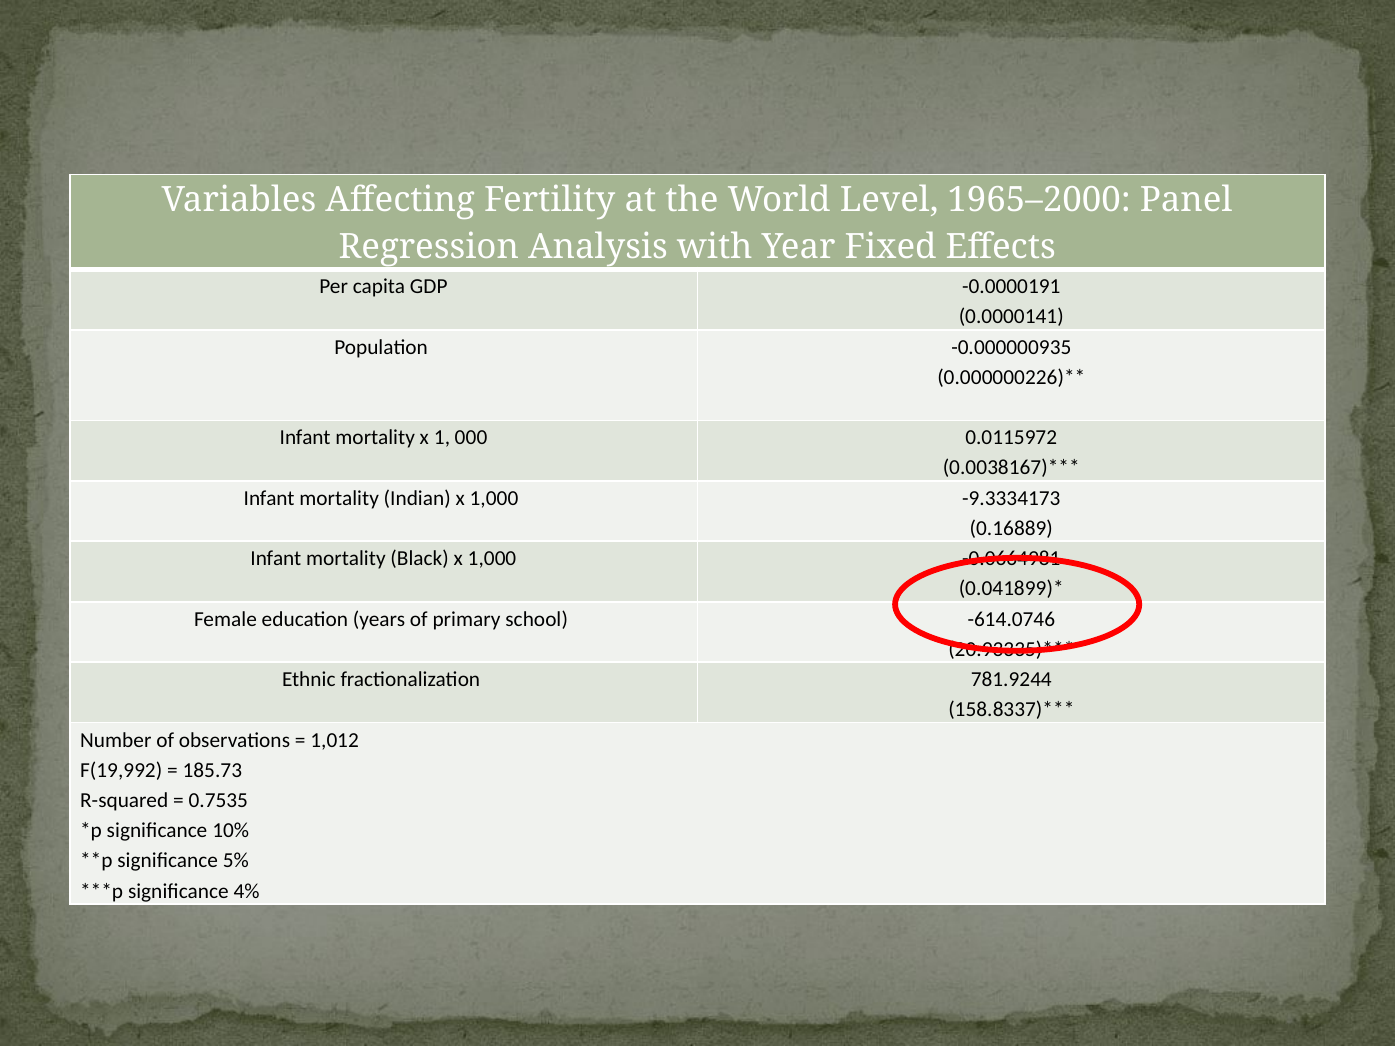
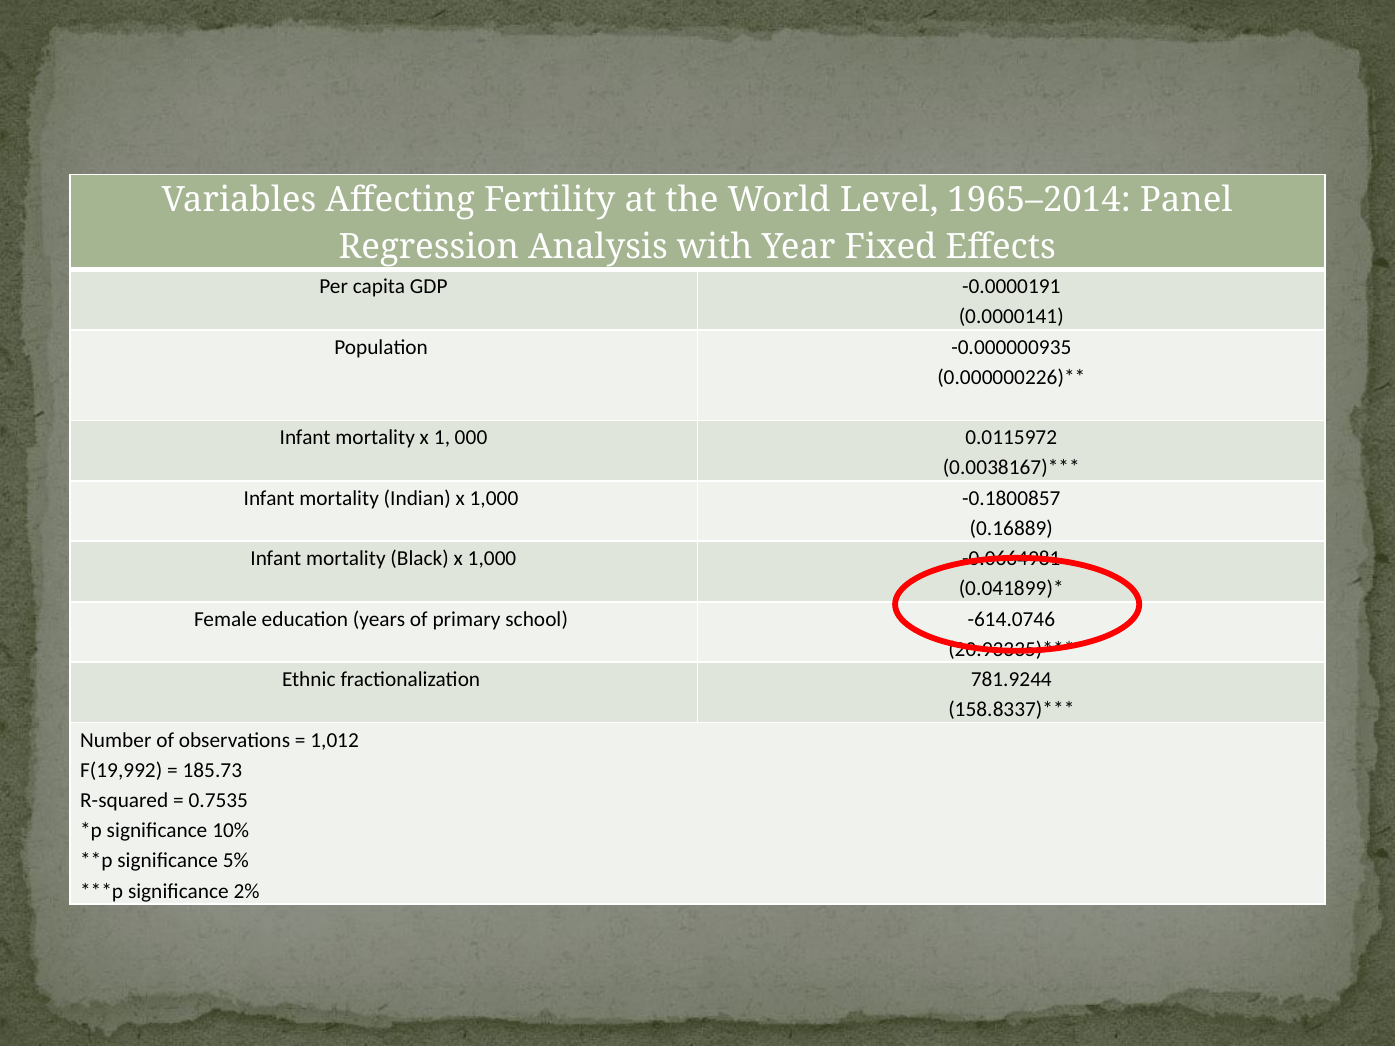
1965–2000: 1965–2000 -> 1965–2014
-9.3334173: -9.3334173 -> -0.1800857
4%: 4% -> 2%
